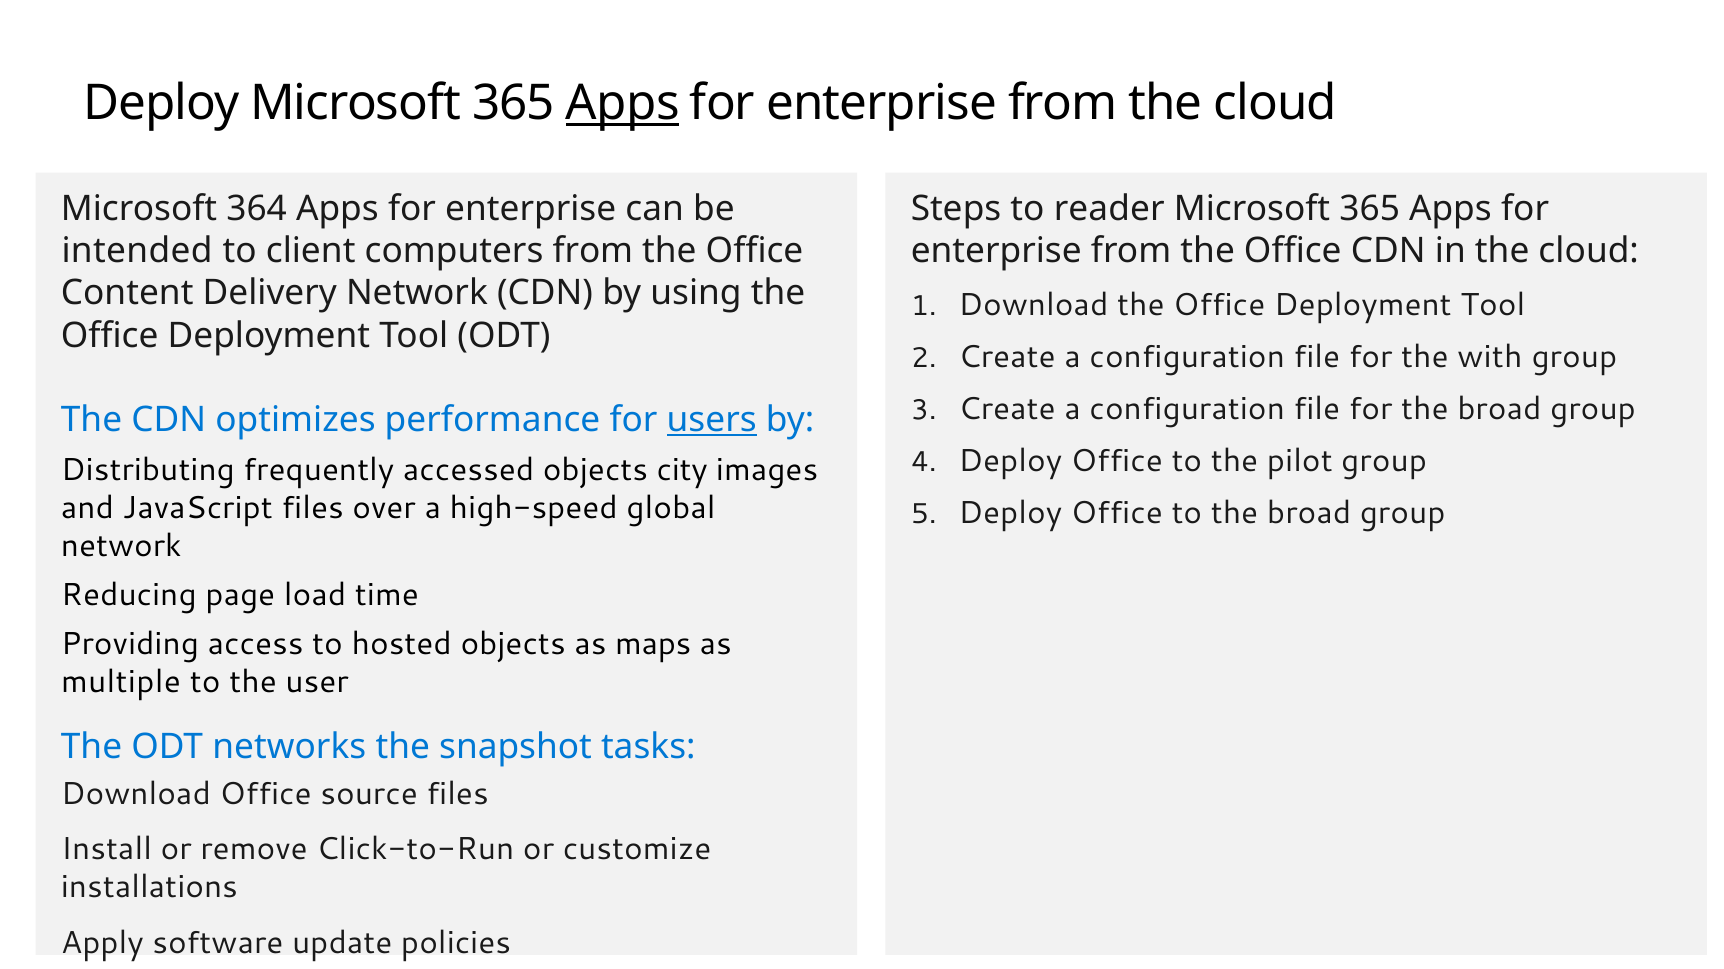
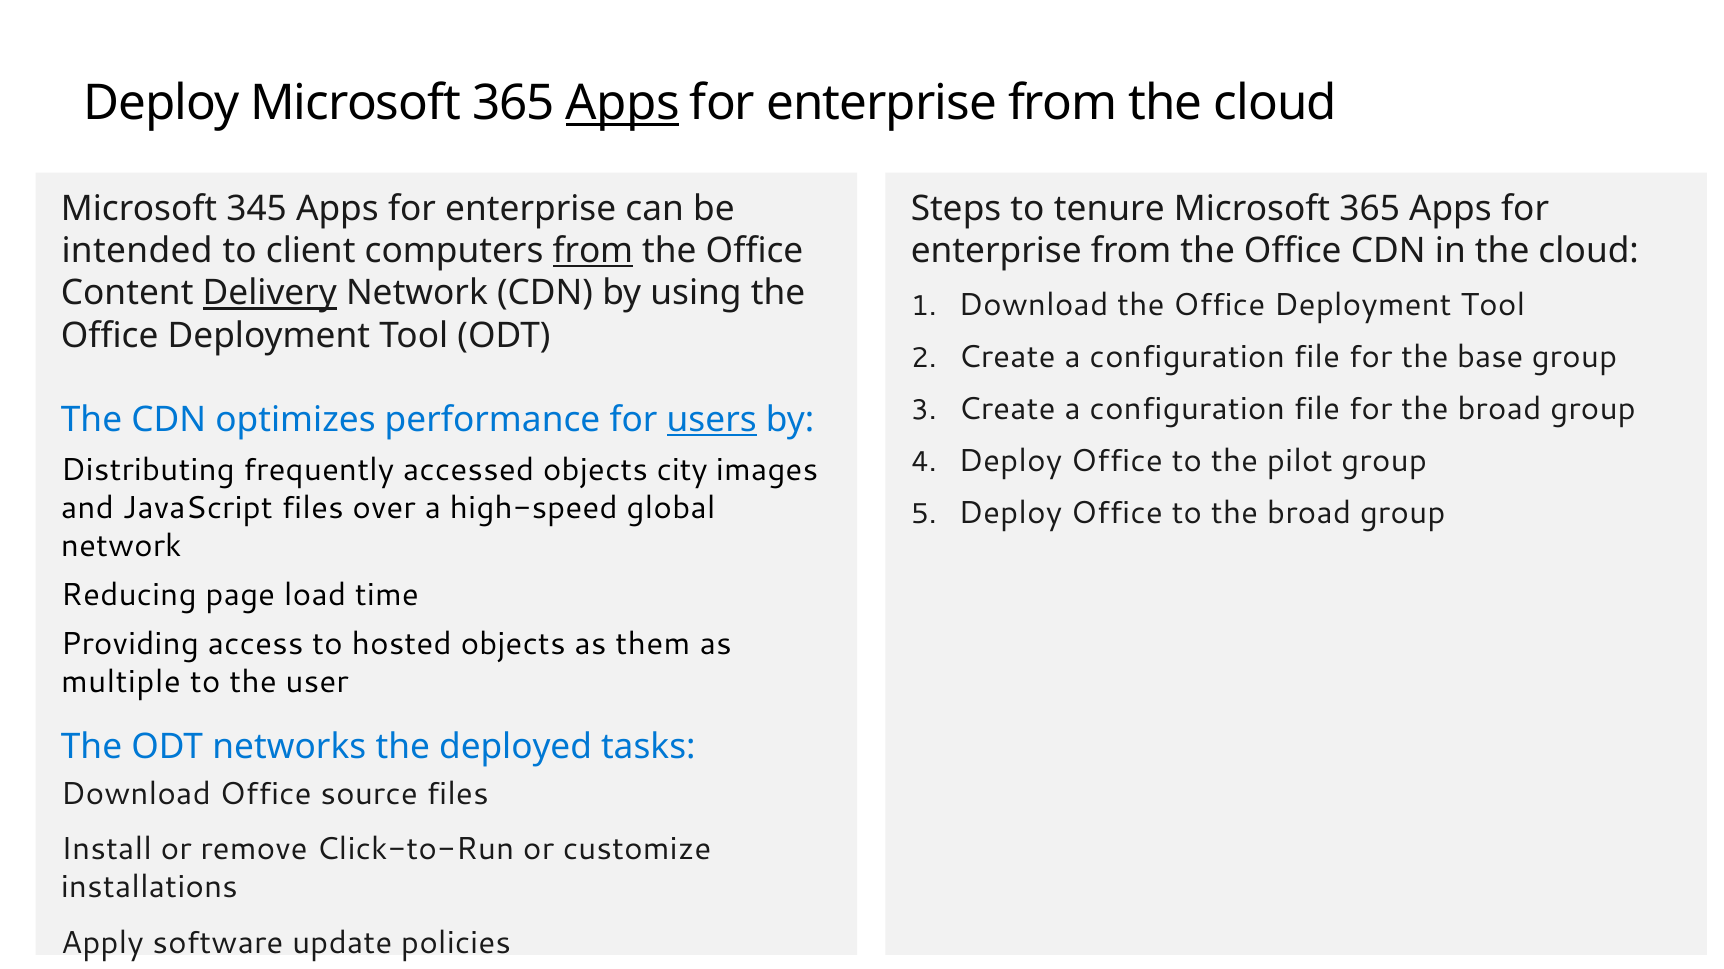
364: 364 -> 345
reader: reader -> tenure
from at (593, 251) underline: none -> present
Delivery underline: none -> present
with: with -> base
maps: maps -> them
snapshot: snapshot -> deployed
